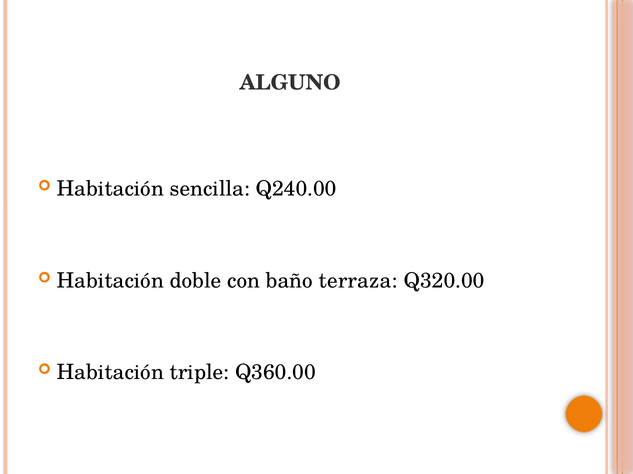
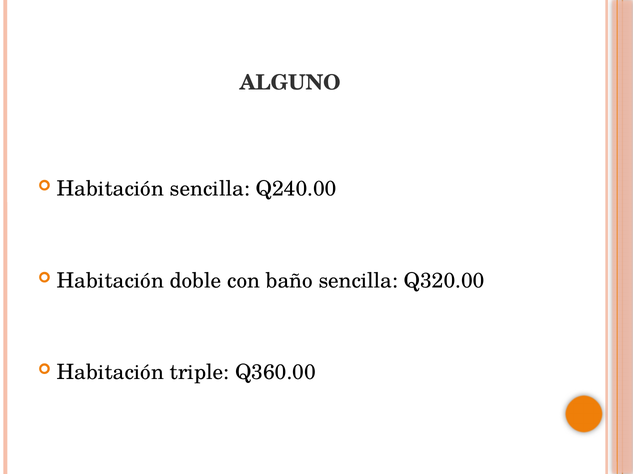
baño terraza: terraza -> sencilla
